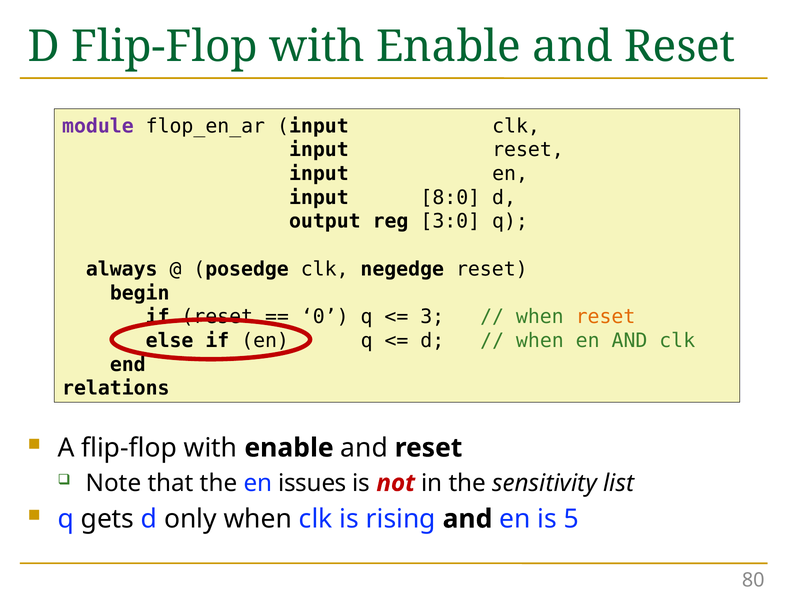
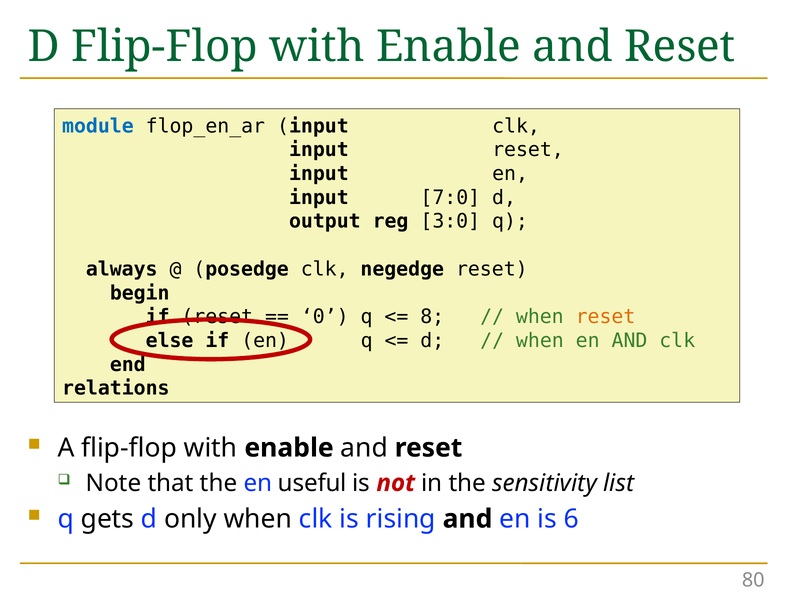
module colour: purple -> blue
8:0: 8:0 -> 7:0
3: 3 -> 8
issues: issues -> useful
5: 5 -> 6
